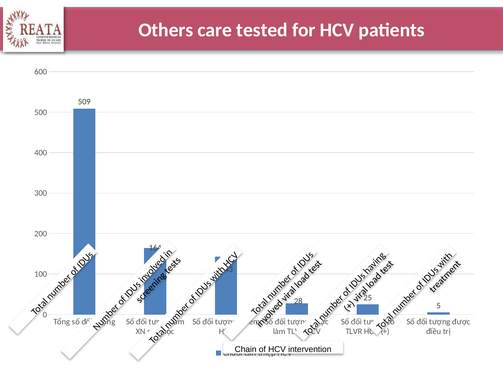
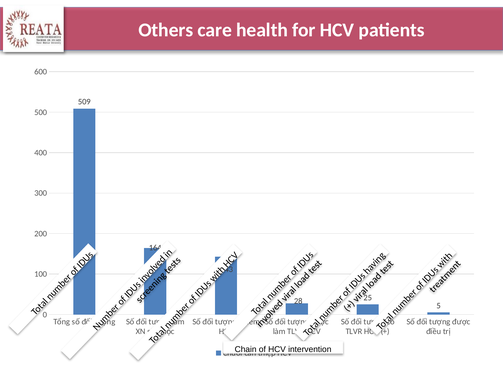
tested: tested -> health
